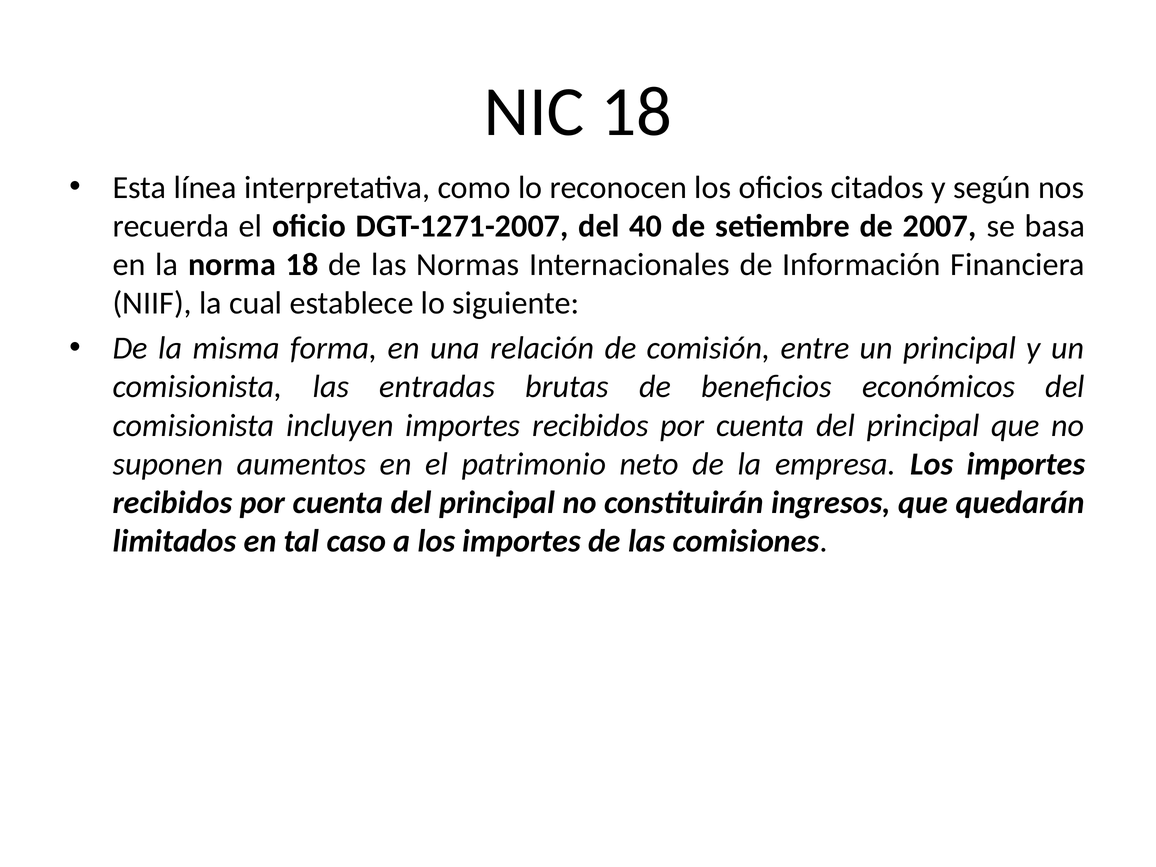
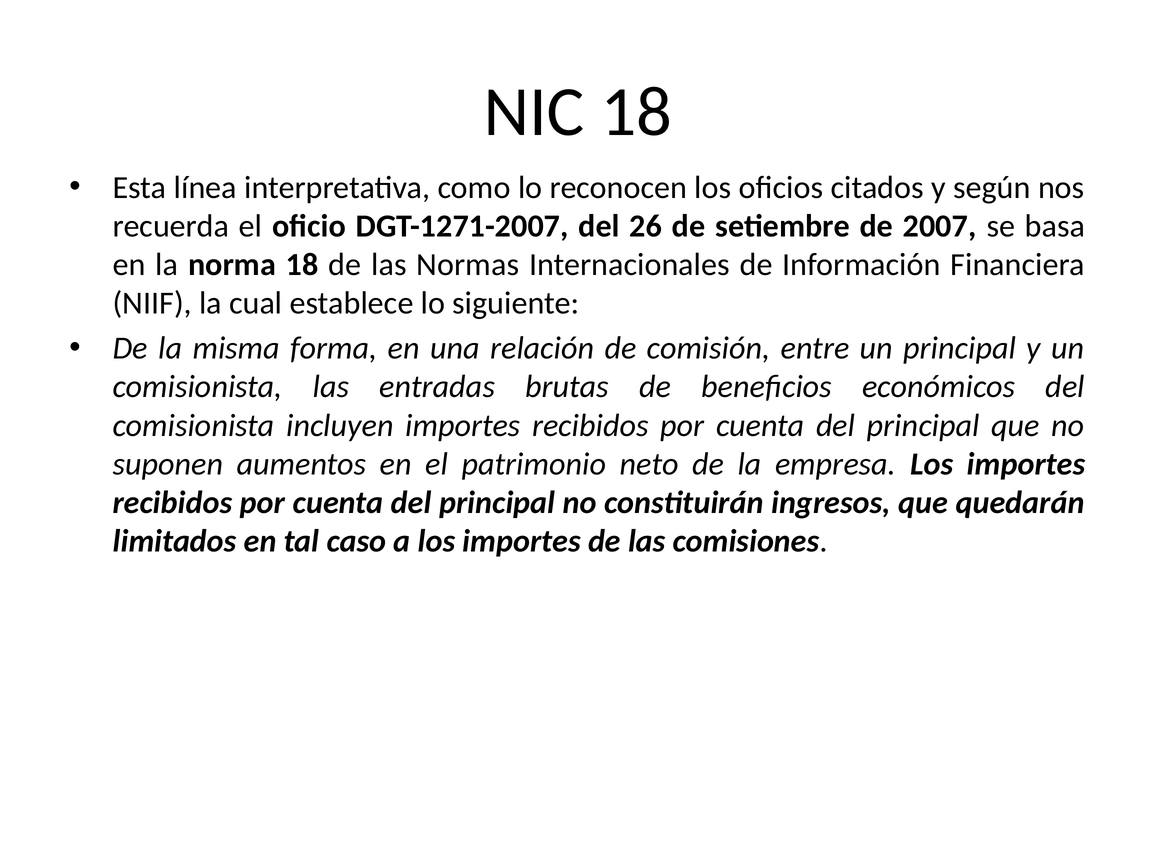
40: 40 -> 26
